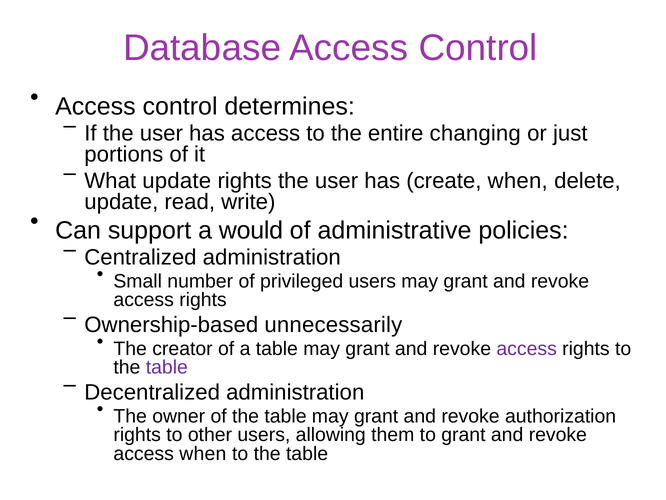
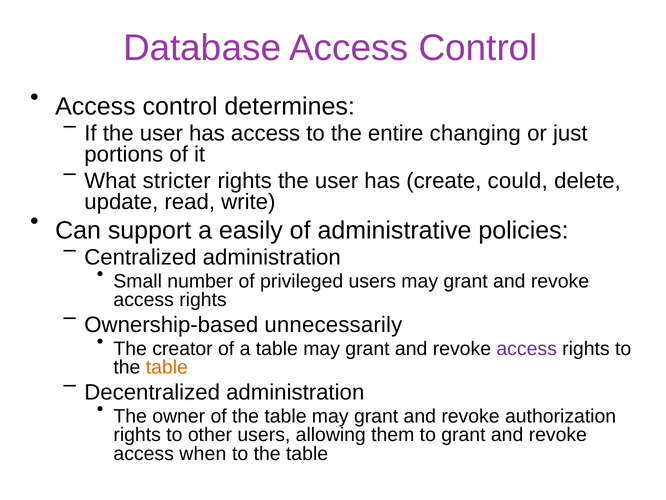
What update: update -> stricter
create when: when -> could
would: would -> easily
table at (167, 367) colour: purple -> orange
